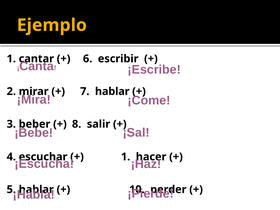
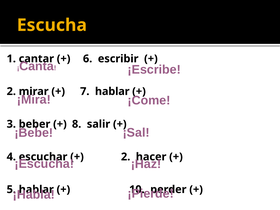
Ejemplo: Ejemplo -> Escucha
1 at (126, 157): 1 -> 2
